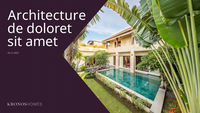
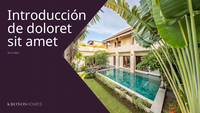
Architecture: Architecture -> Introducción
